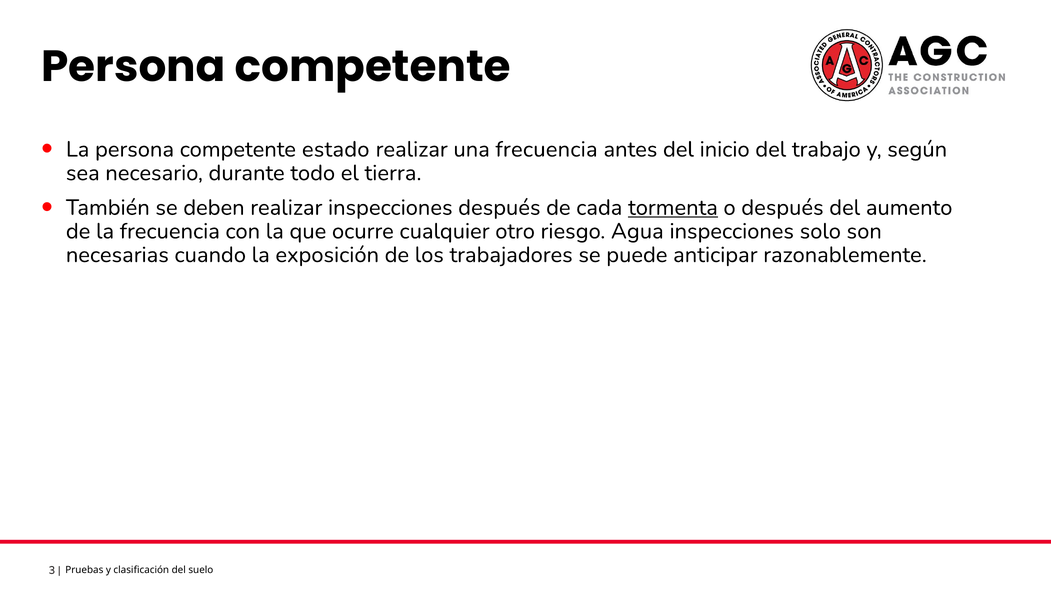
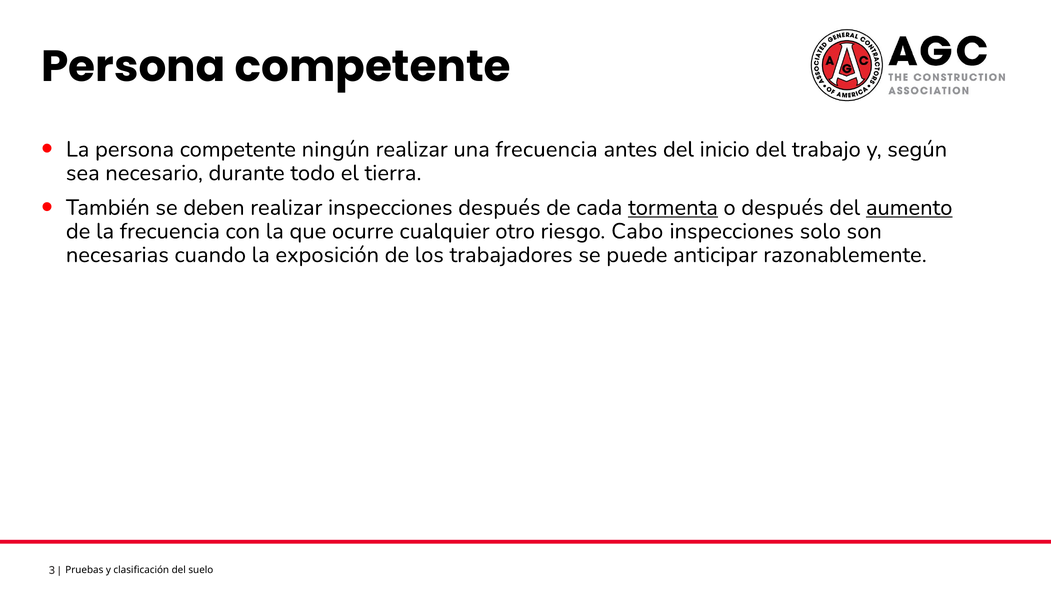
estado: estado -> ningún
aumento underline: none -> present
Agua: Agua -> Cabo
